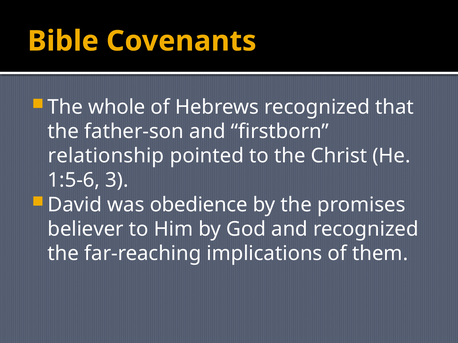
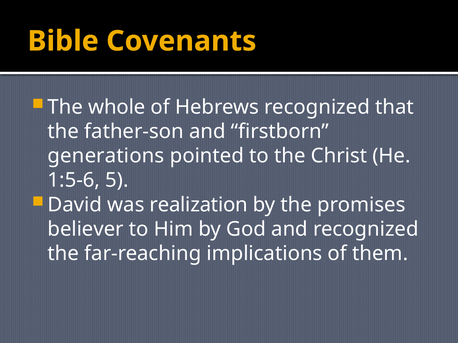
relationship: relationship -> generations
3: 3 -> 5
obedience: obedience -> realization
